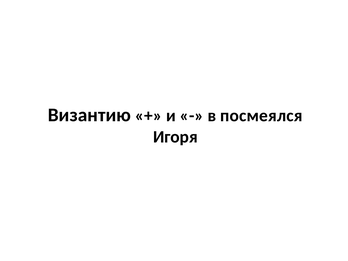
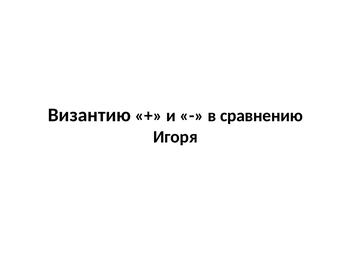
посмеялся: посмеялся -> сравнению
